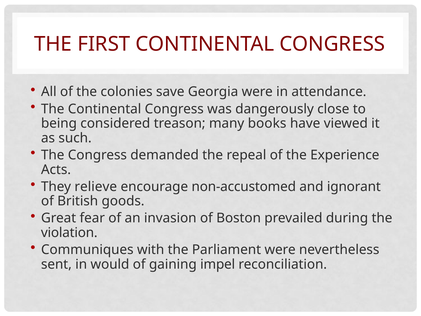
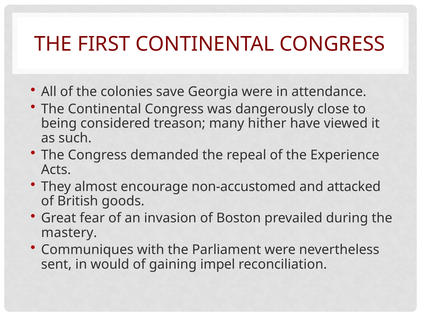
books: books -> hither
relieve: relieve -> almost
ignorant: ignorant -> attacked
violation: violation -> mastery
